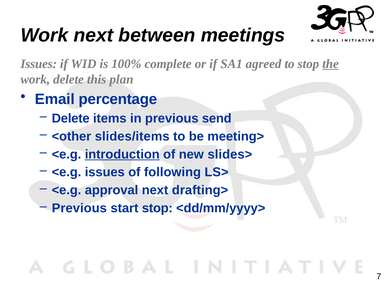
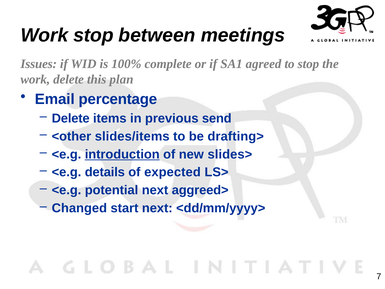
Work next: next -> stop
the underline: present -> none
meeting>: meeting> -> drafting>
<e.g issues: issues -> details
following: following -> expected
approval: approval -> potential
drafting>: drafting> -> aggreed>
Previous at (79, 208): Previous -> Changed
start stop: stop -> next
